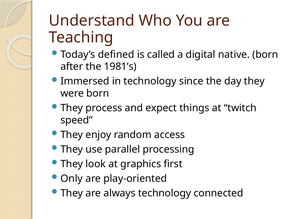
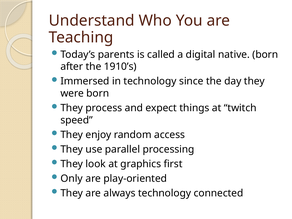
defined: defined -> parents
1981’s: 1981’s -> 1910’s
